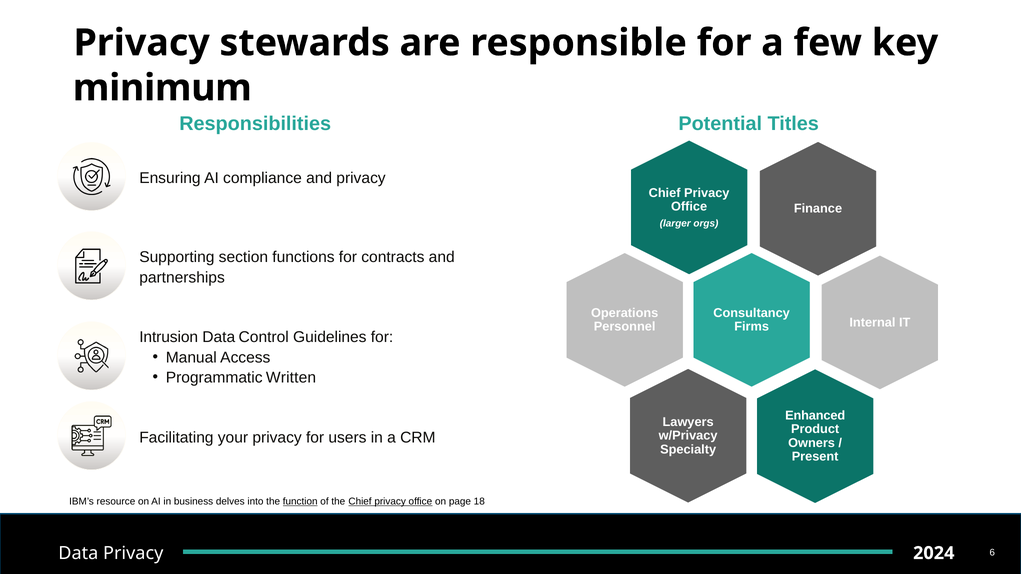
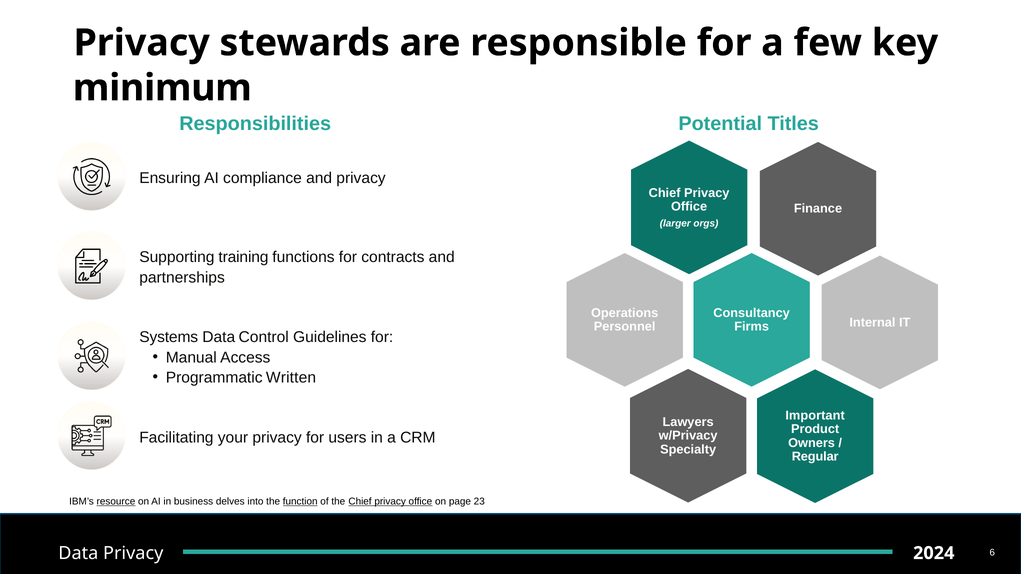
section: section -> training
Intrusion: Intrusion -> Systems
Enhanced: Enhanced -> Important
Present: Present -> Regular
resource underline: none -> present
18: 18 -> 23
